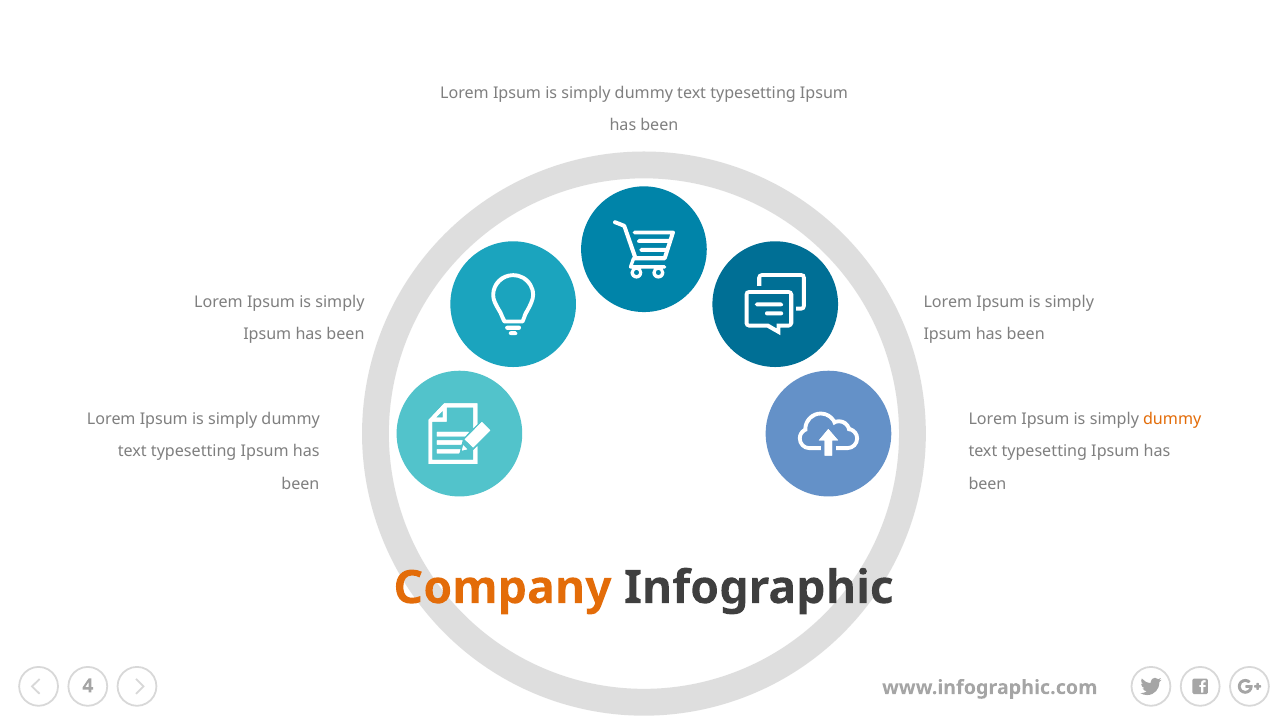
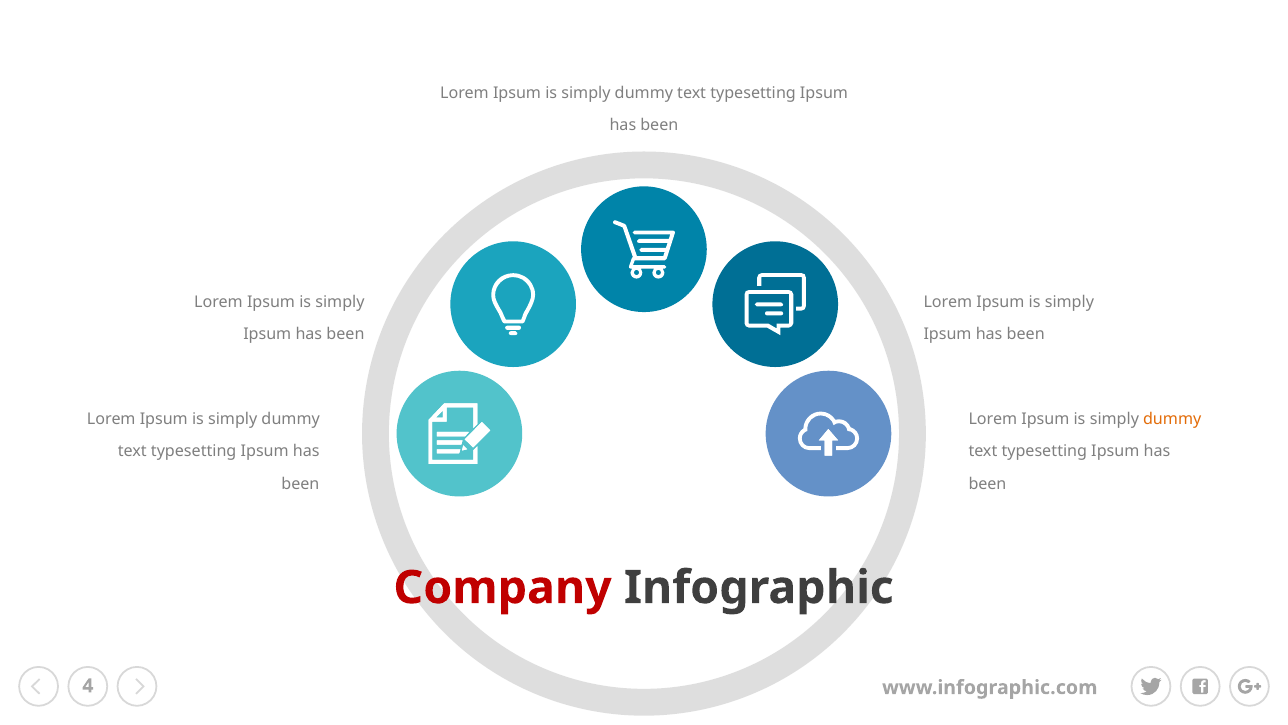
Company colour: orange -> red
